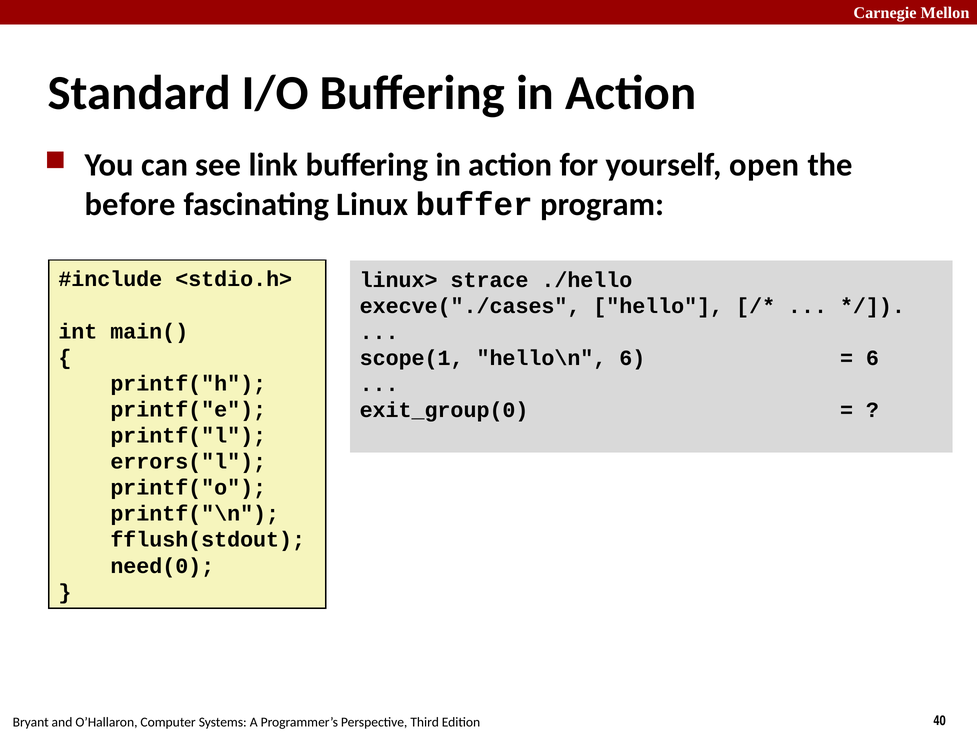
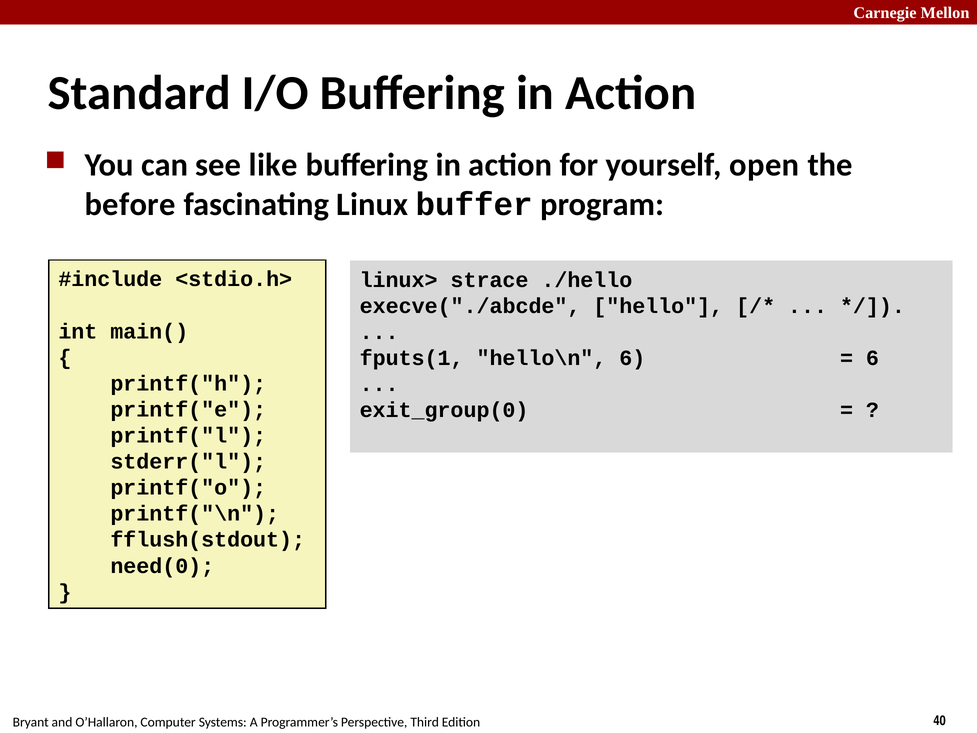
link: link -> like
execve("./cases: execve("./cases -> execve("./abcde
scope(1: scope(1 -> fputs(1
errors("l: errors("l -> stderr("l
